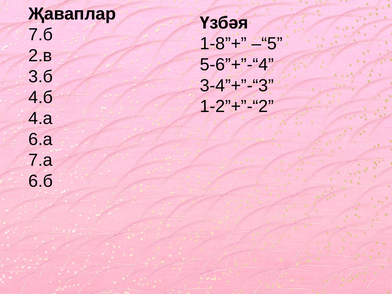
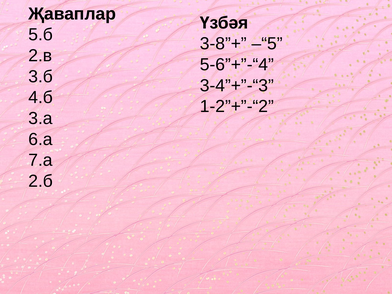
7.б: 7.б -> 5.б
1-8”+: 1-8”+ -> 3-8”+
4.а: 4.а -> 3.а
6.б: 6.б -> 2.б
